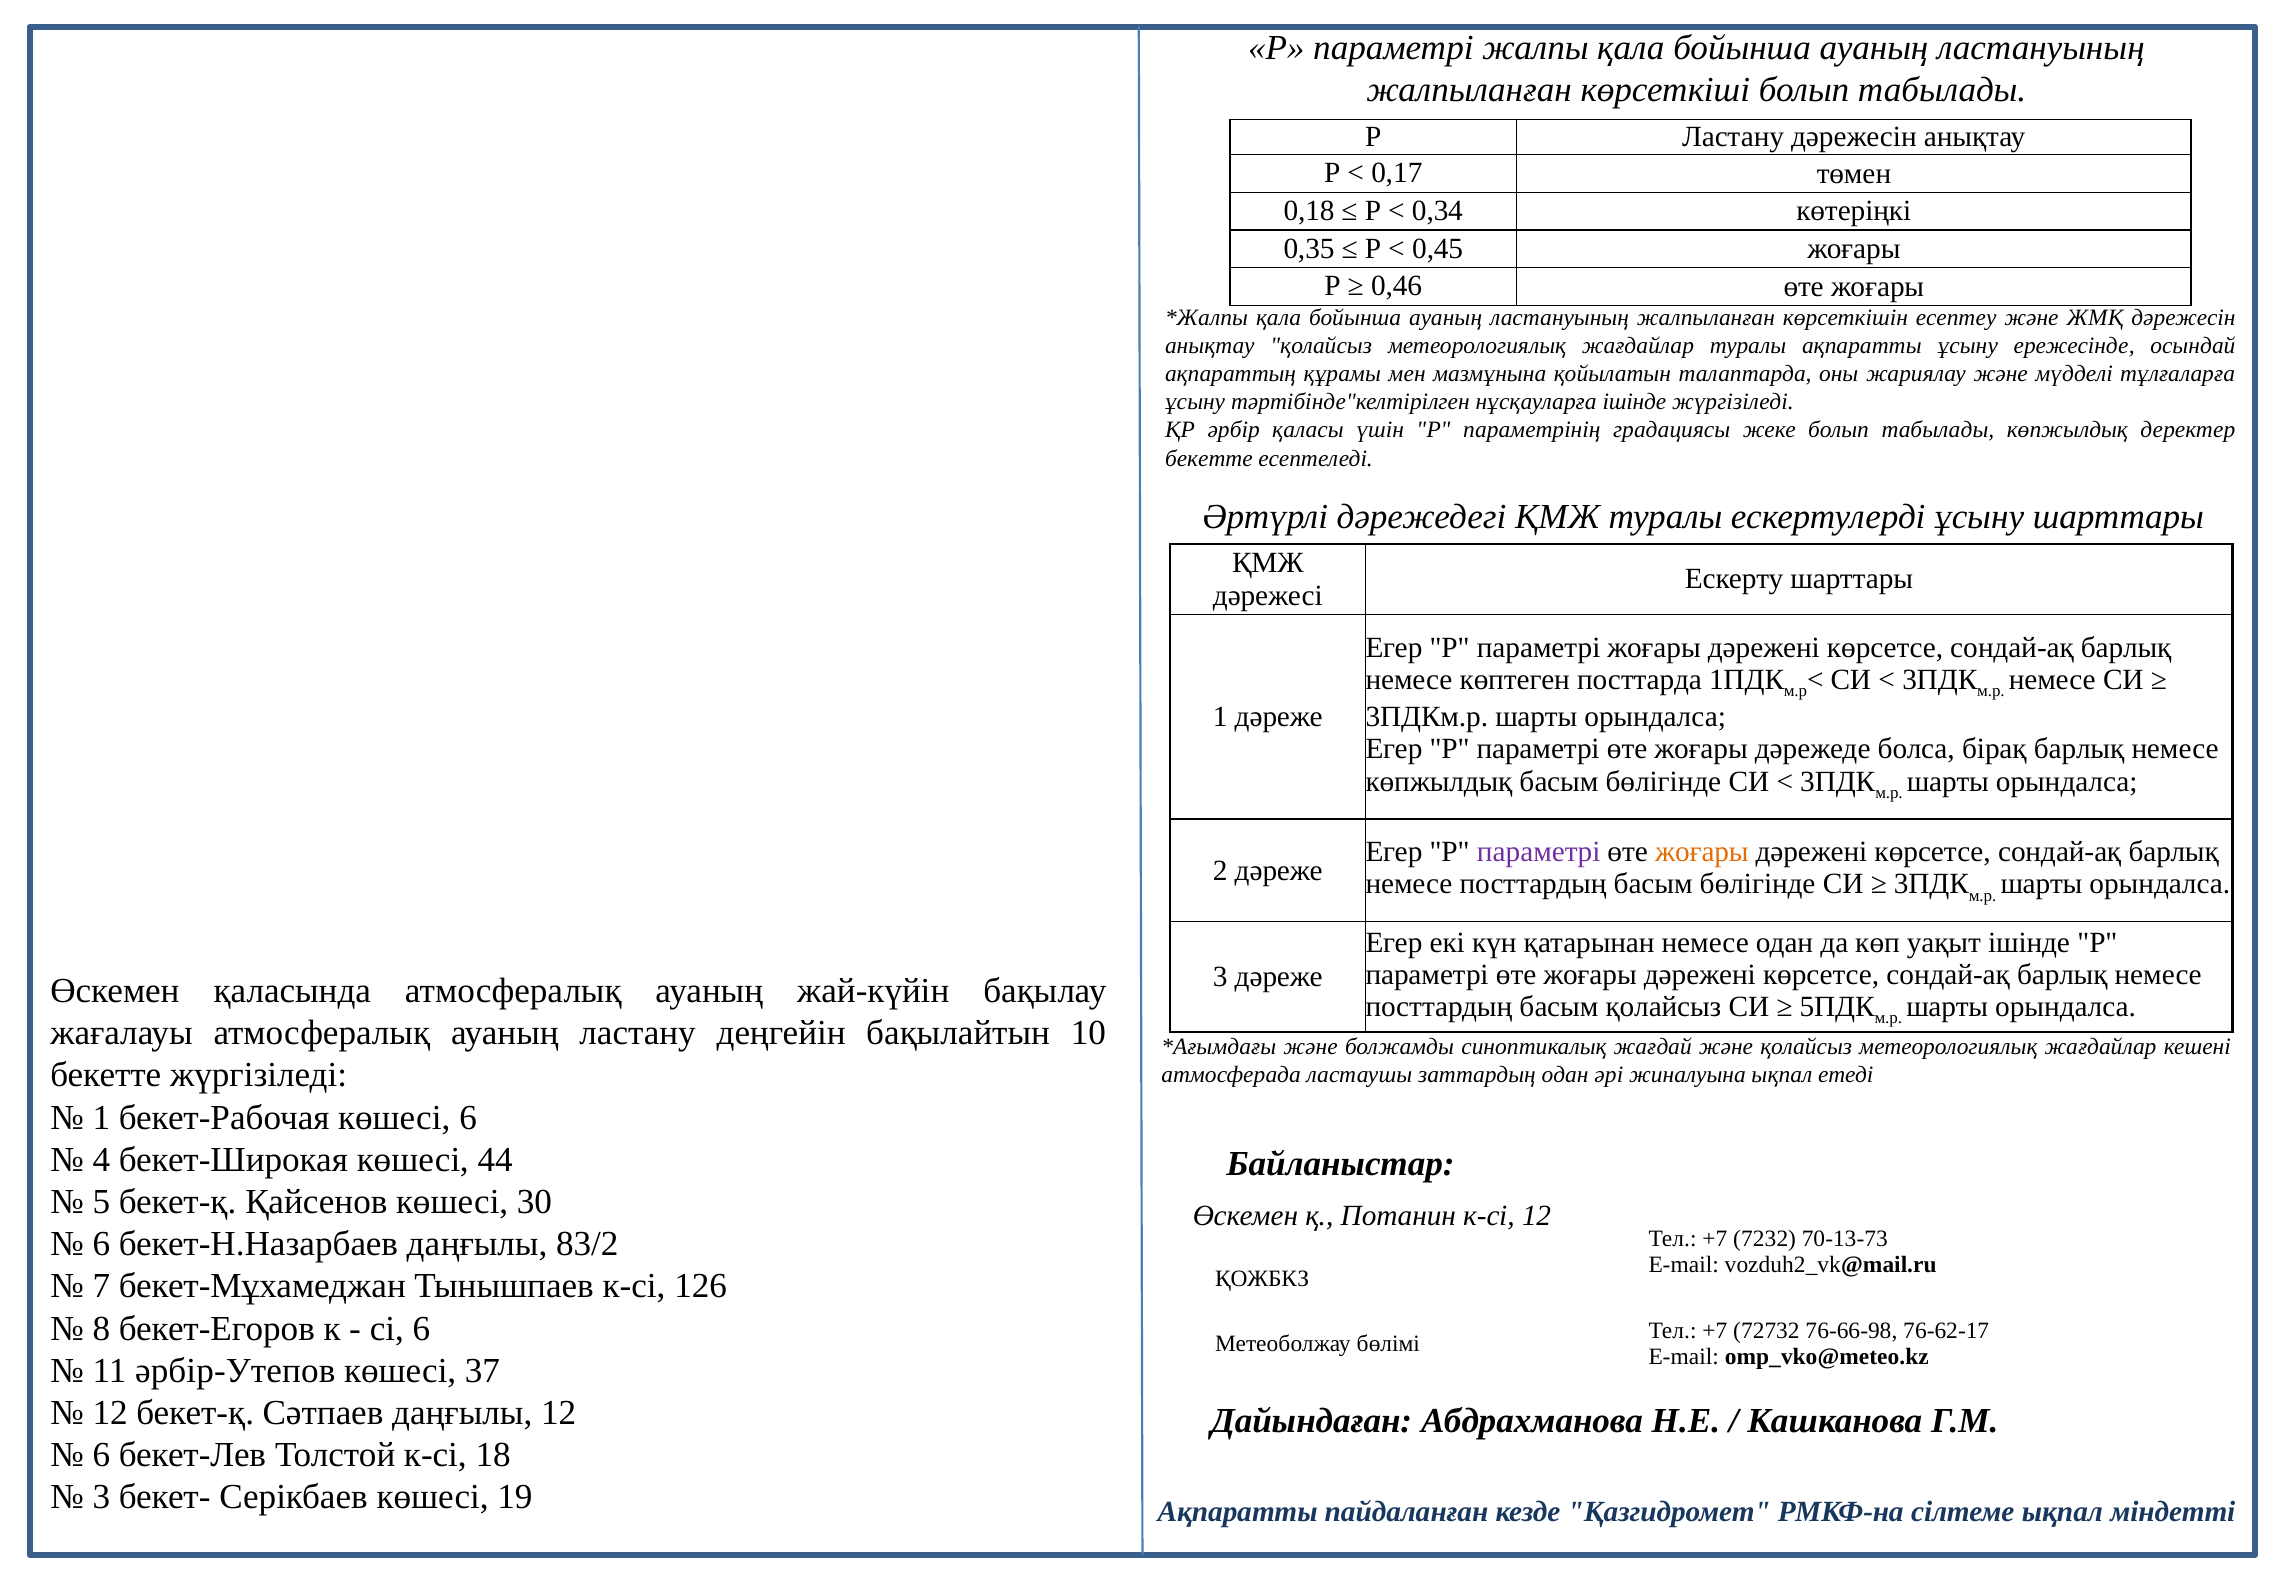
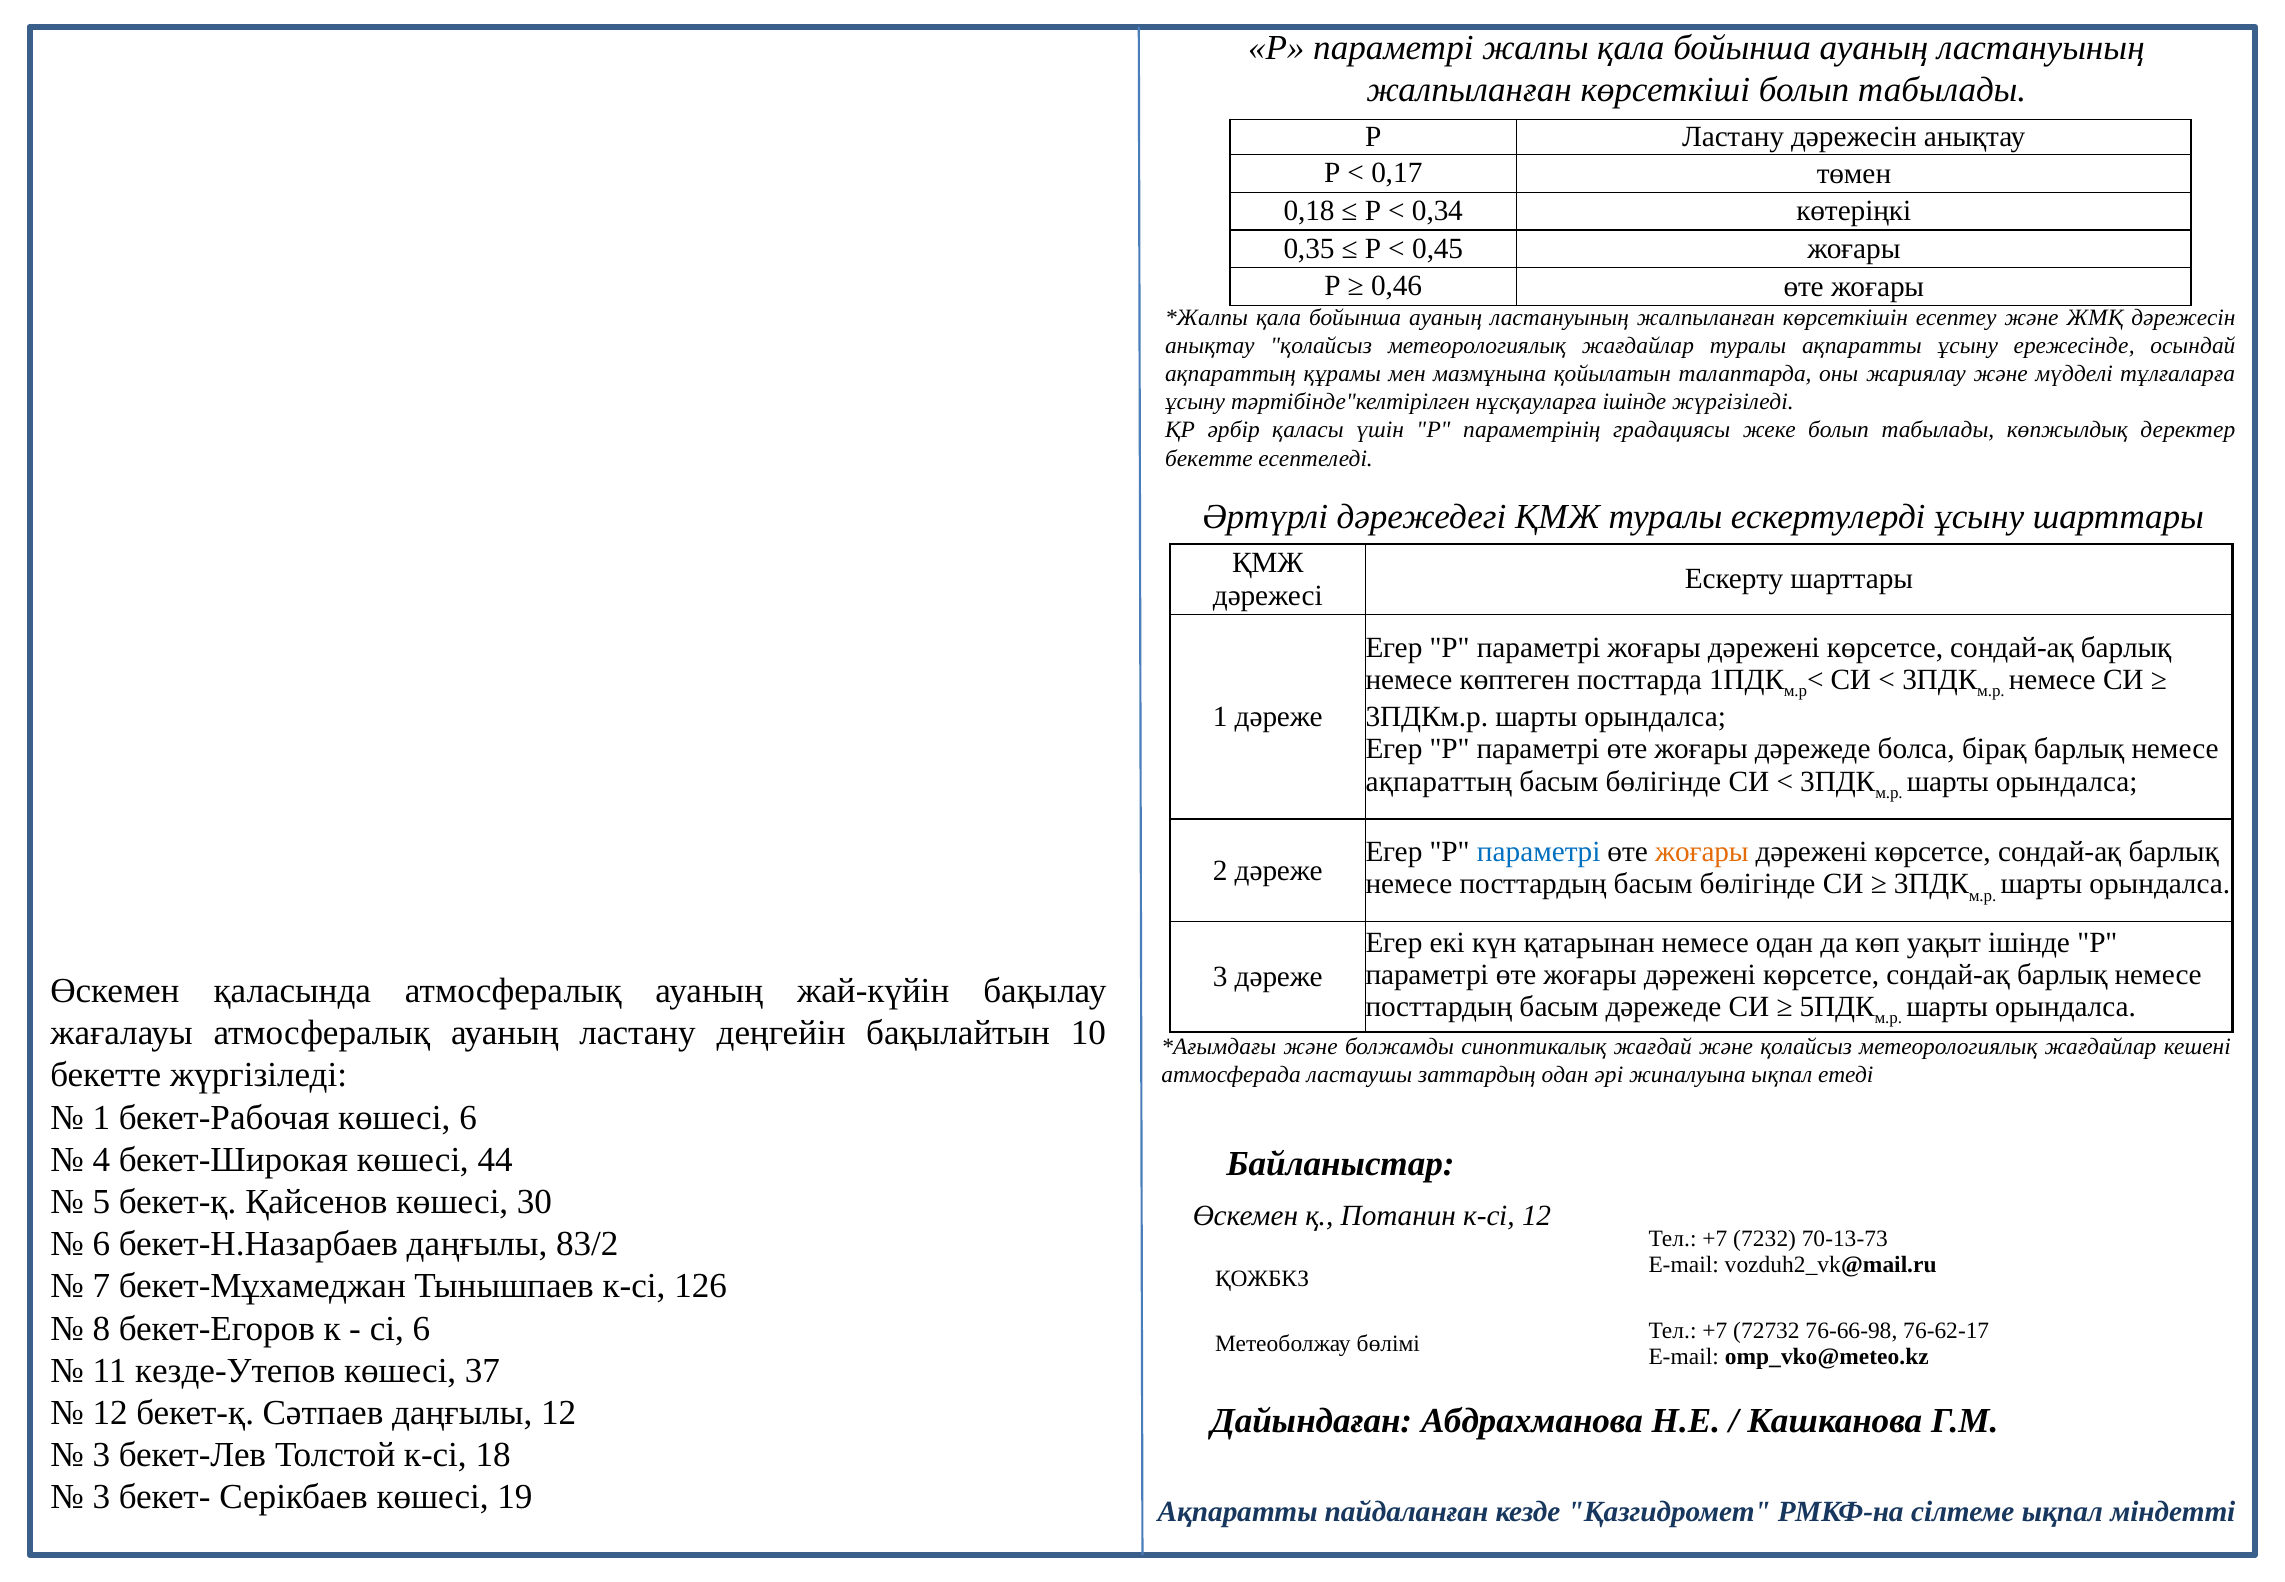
көпжылдық at (1439, 781): көпжылдық -> ақпараттың
параметрі at (1539, 852) colour: purple -> blue
басым қолайсыз: қолайсыз -> дәрежеде
әрбір-Утепов: әрбір-Утепов -> кезде-Утепов
6 at (101, 1455): 6 -> 3
